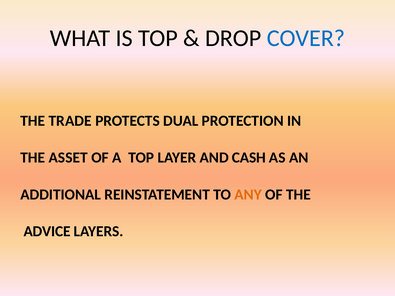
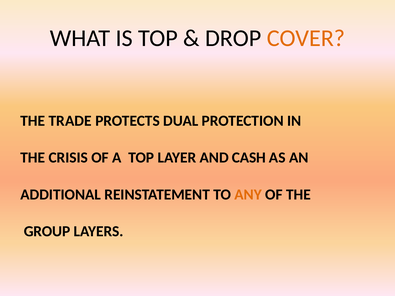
COVER colour: blue -> orange
ASSET: ASSET -> CRISIS
ADVICE: ADVICE -> GROUP
